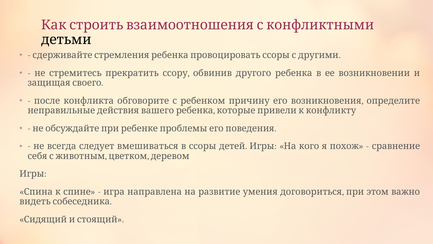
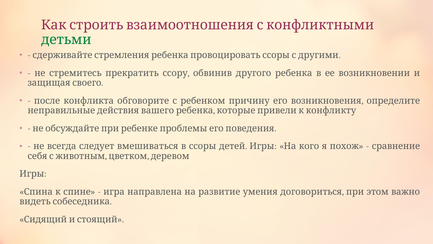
детьми colour: black -> green
